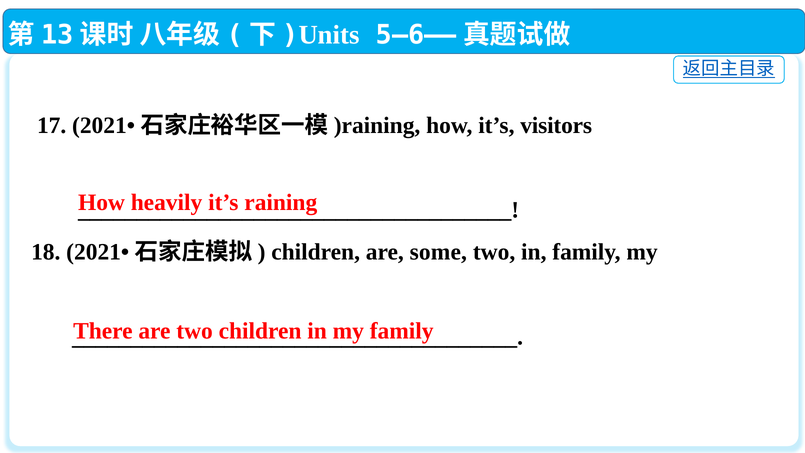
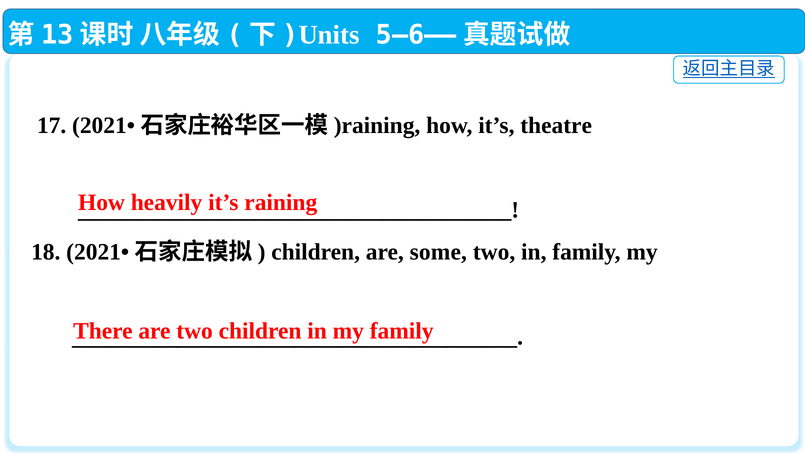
visitors: visitors -> theatre
